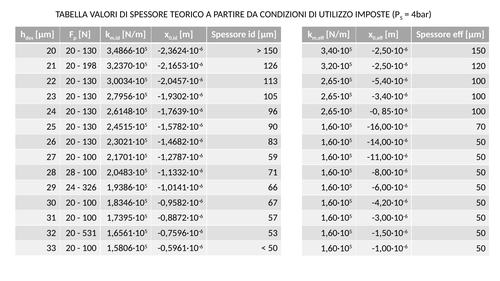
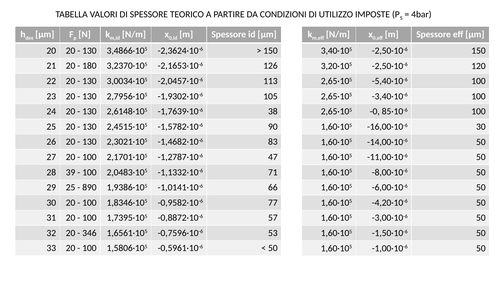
198: 198 -> 180
96: 96 -> 38
-16,00·10-6 70: 70 -> 30
59: 59 -> 47
28 28: 28 -> 39
29 24: 24 -> 25
326: 326 -> 890
67: 67 -> 77
531: 531 -> 346
